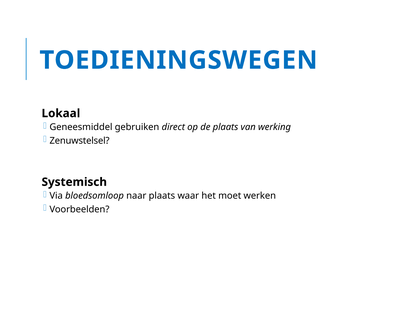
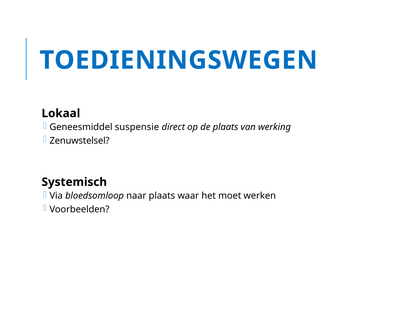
gebruiken: gebruiken -> suspensie
